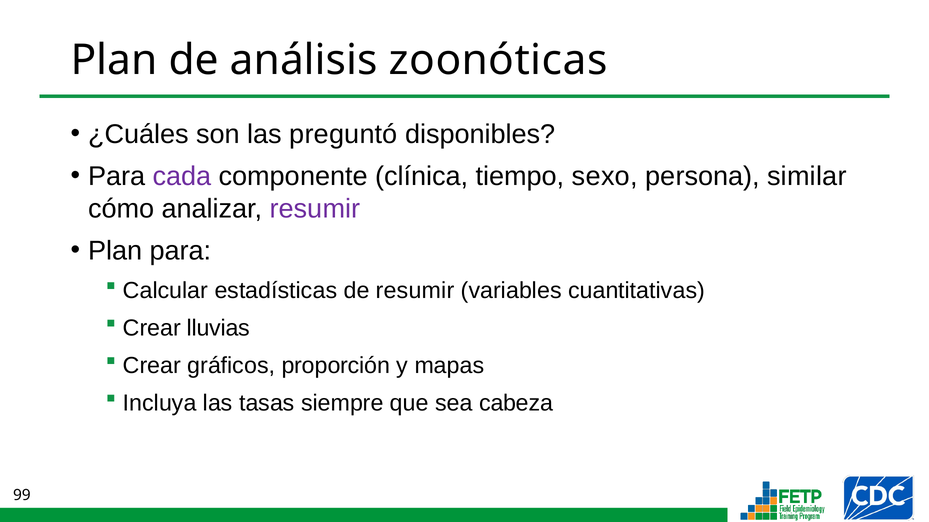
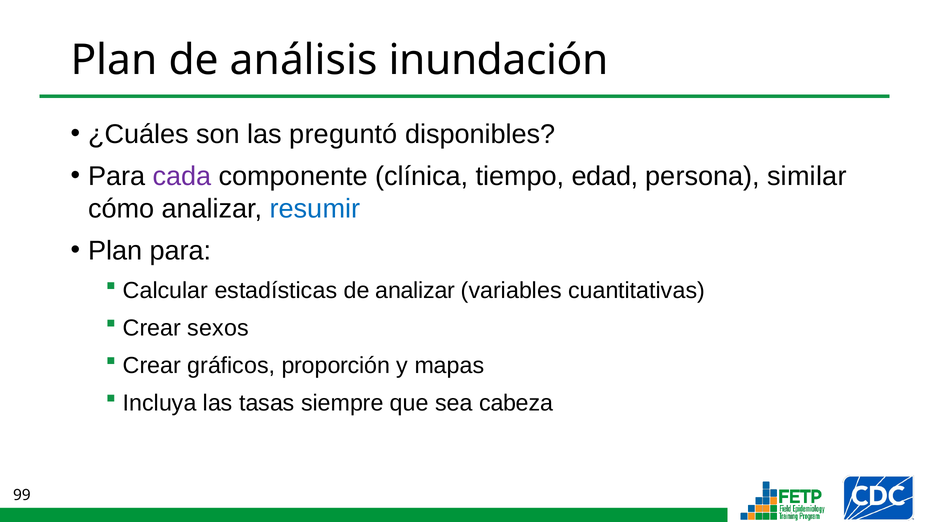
zoonóticas: zoonóticas -> inundación
sexo: sexo -> edad
resumir at (315, 209) colour: purple -> blue
de resumir: resumir -> analizar
lluvias: lluvias -> sexos
